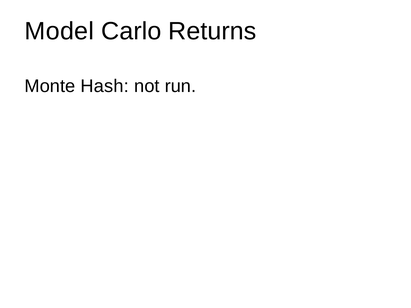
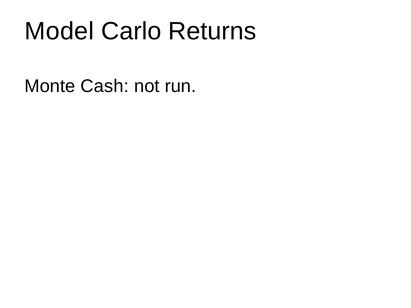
Hash: Hash -> Cash
